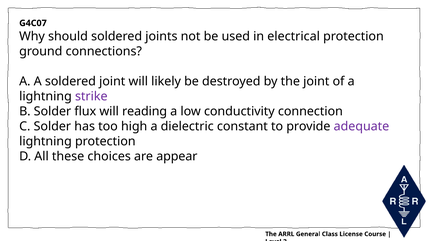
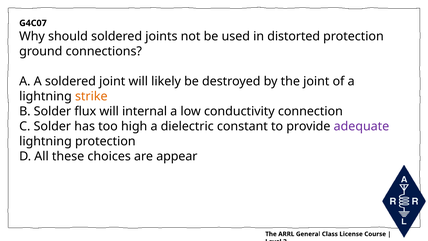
electrical: electrical -> distorted
strike colour: purple -> orange
reading: reading -> internal
